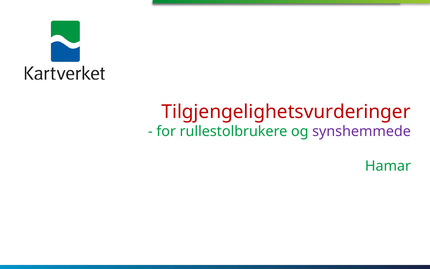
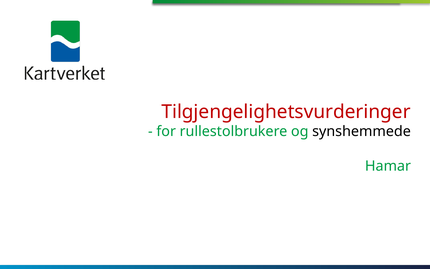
synshemmede colour: purple -> black
